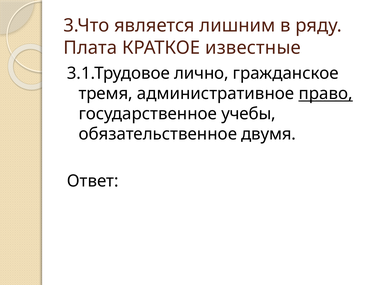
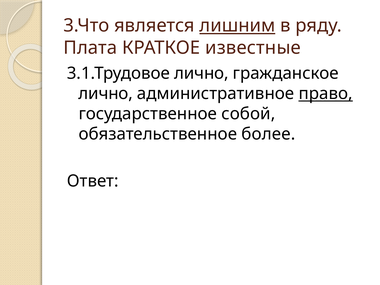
лишним underline: none -> present
тремя at (106, 94): тремя -> лично
учебы: учебы -> собой
двумя: двумя -> более
